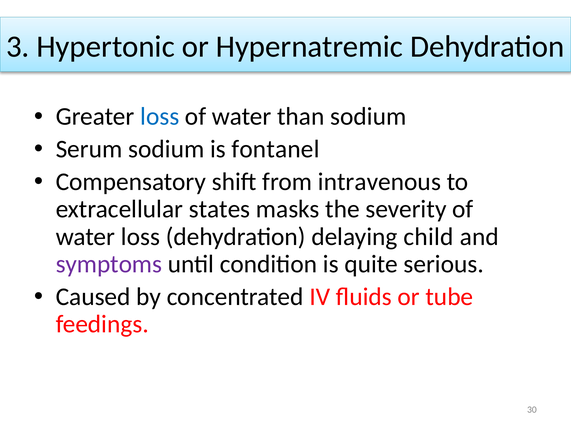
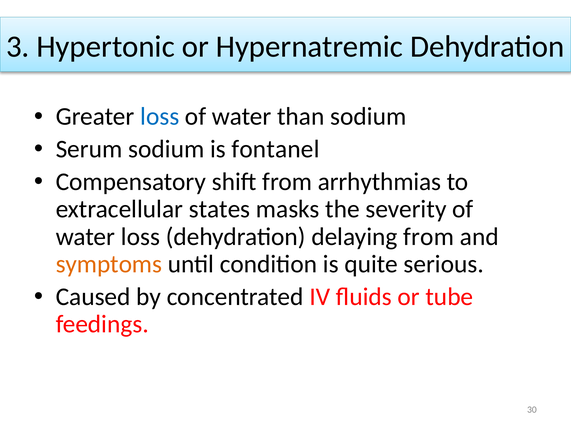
intravenous: intravenous -> arrhythmias
delaying child: child -> from
symptoms colour: purple -> orange
